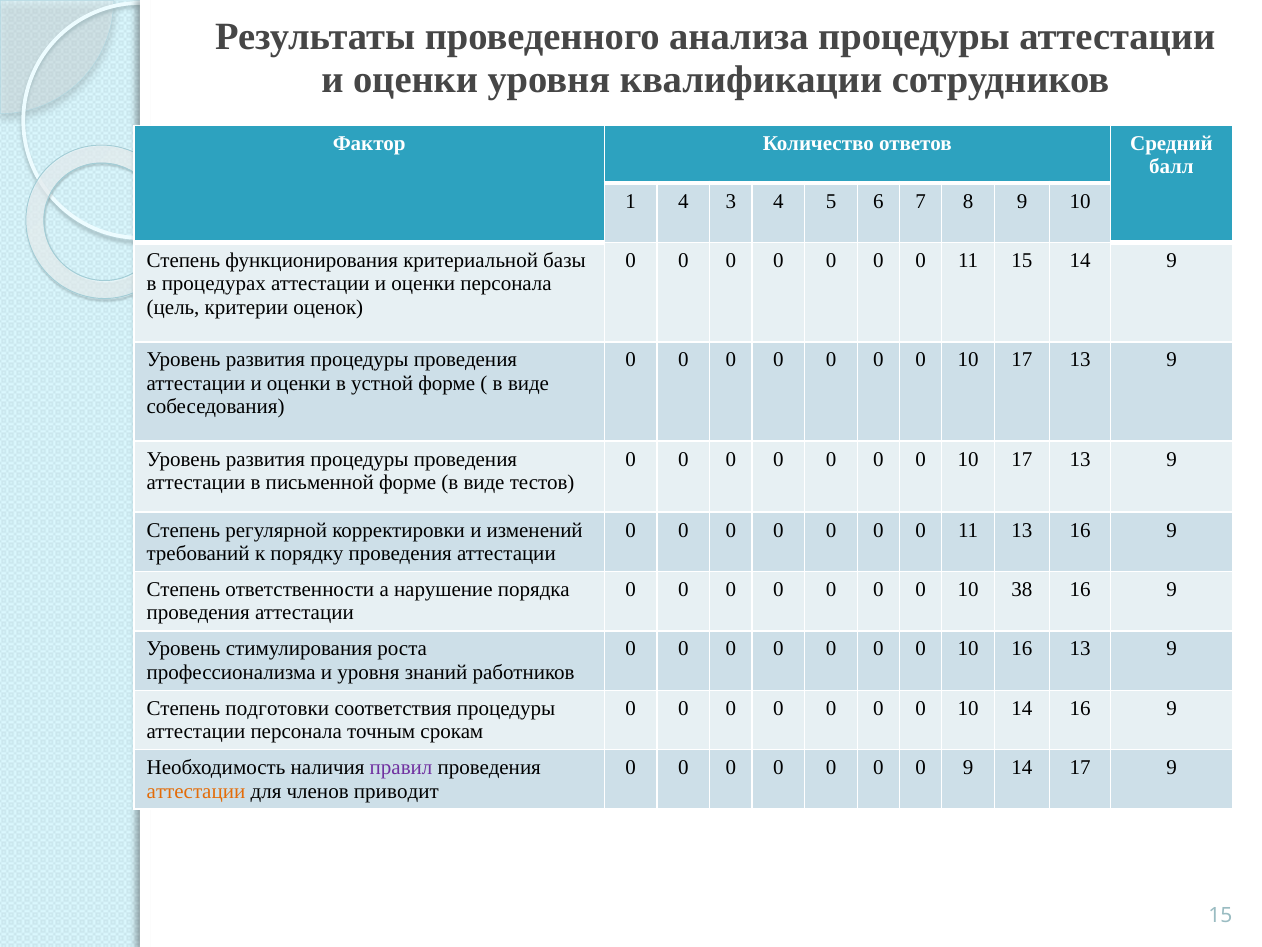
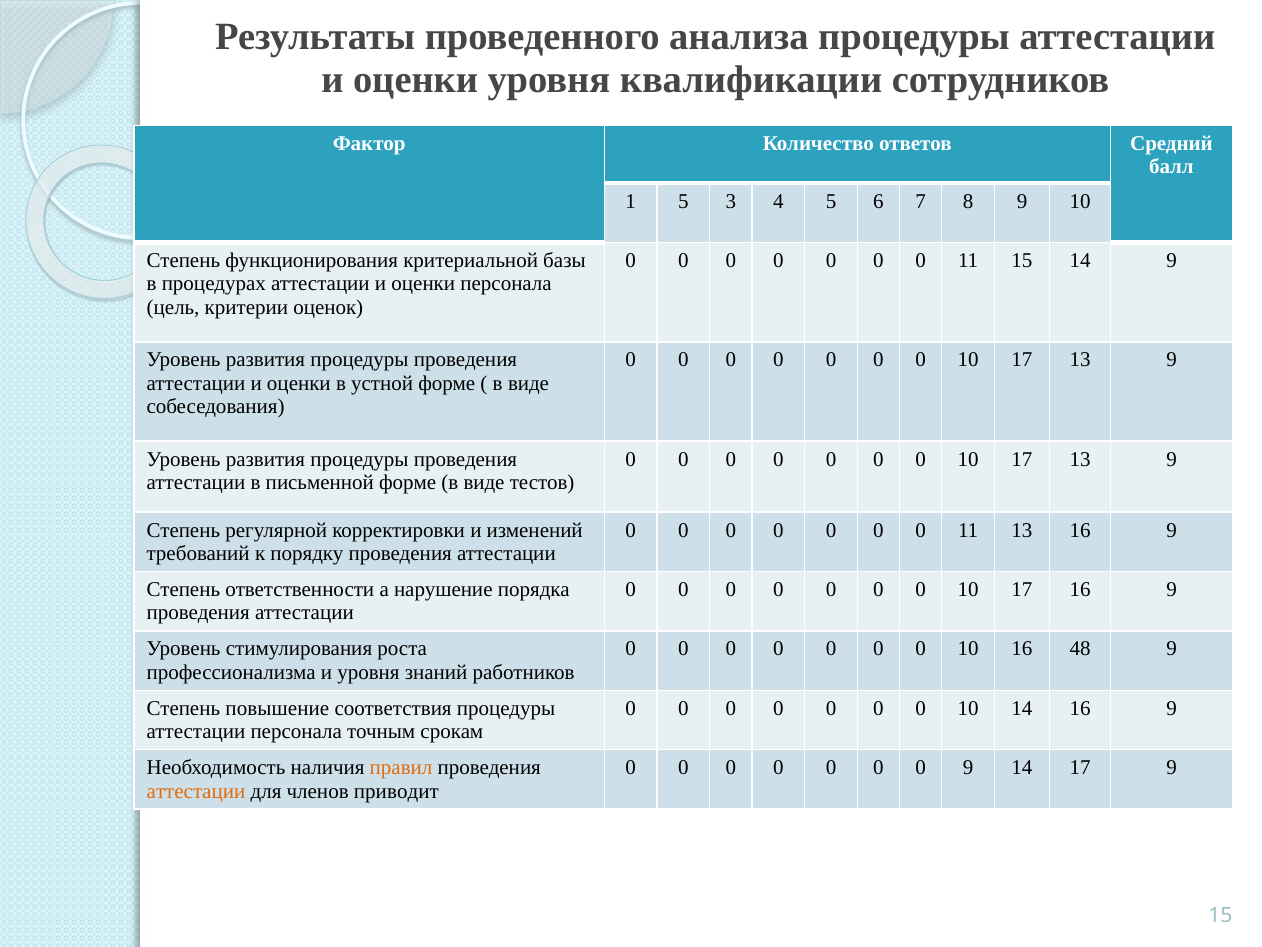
1 4: 4 -> 5
38 at (1022, 589): 38 -> 17
16 13: 13 -> 48
подготовки: подготовки -> повышение
правил colour: purple -> orange
